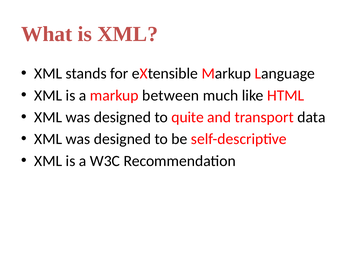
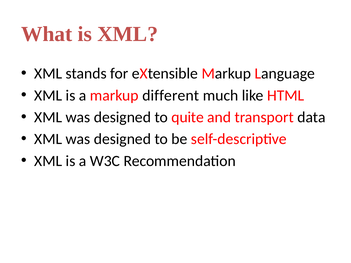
between: between -> different
